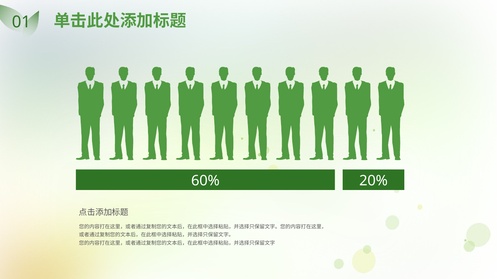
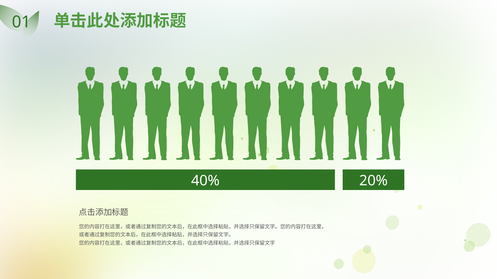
60%: 60% -> 40%
